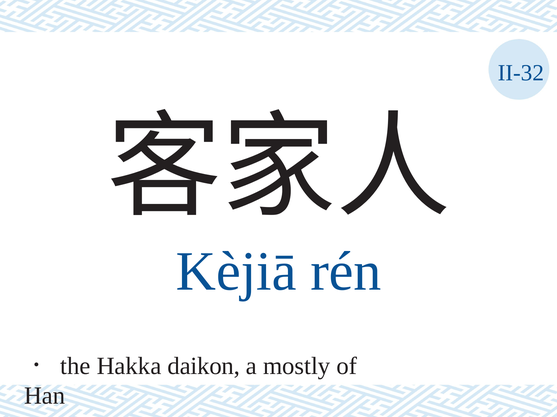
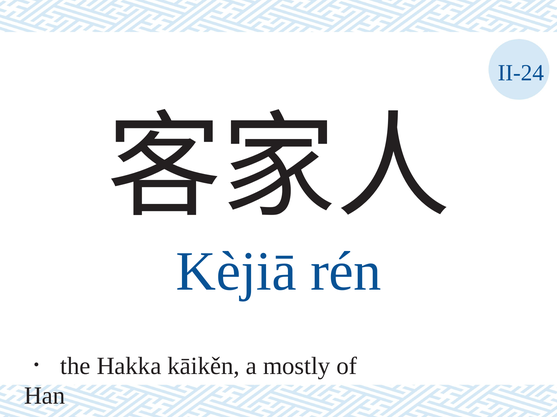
II-32: II-32 -> II-24
daikon: daikon -> kāikěn
